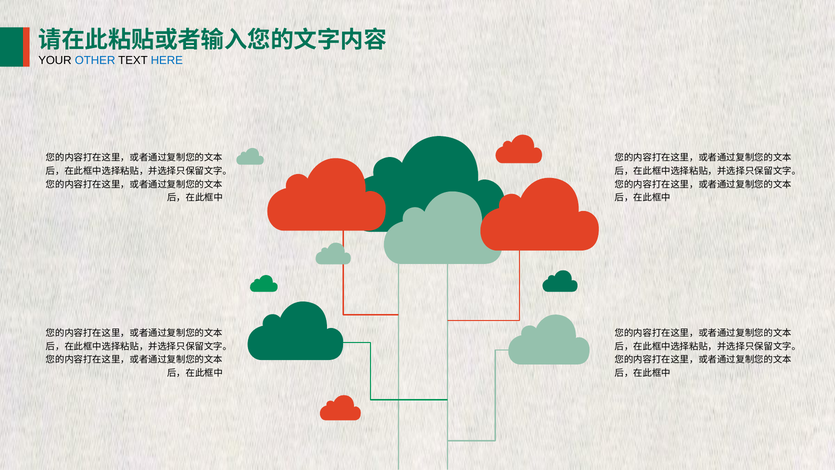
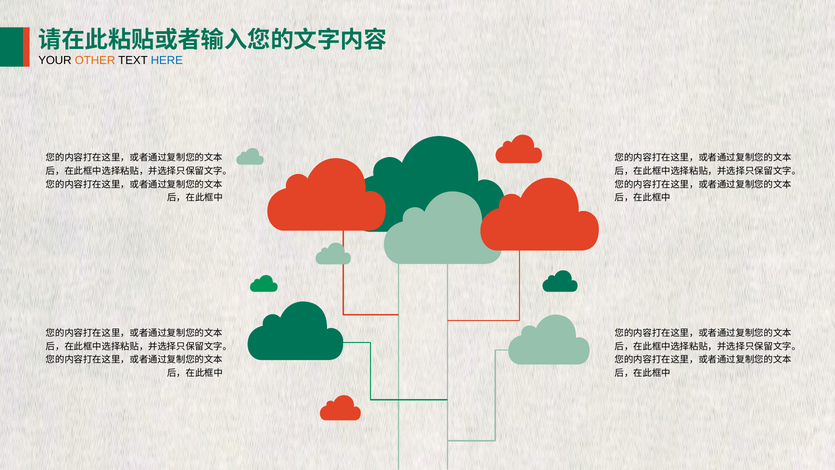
OTHER colour: blue -> orange
